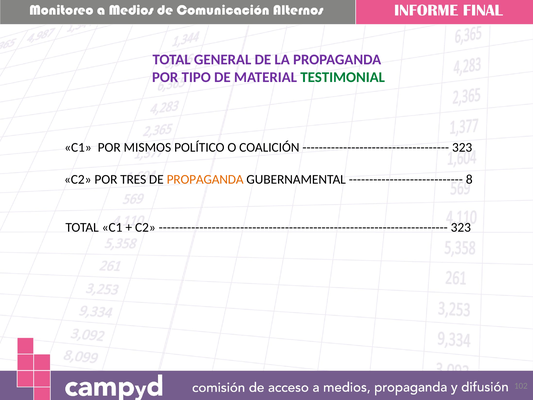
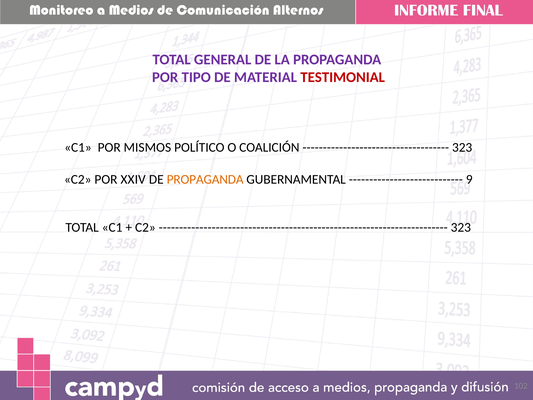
TESTIMONIAL colour: green -> red
TRES: TRES -> XXIV
8: 8 -> 9
